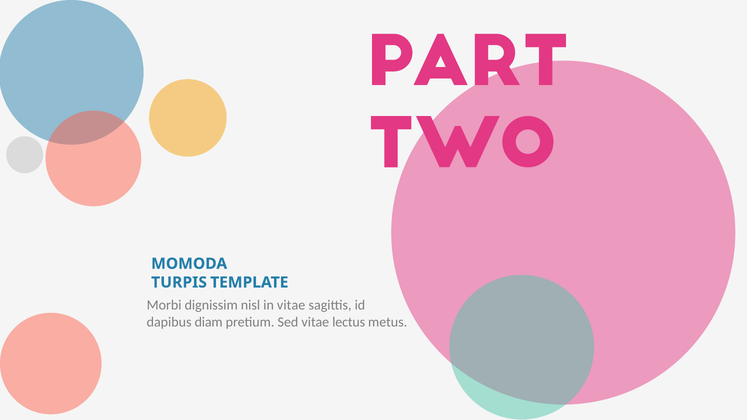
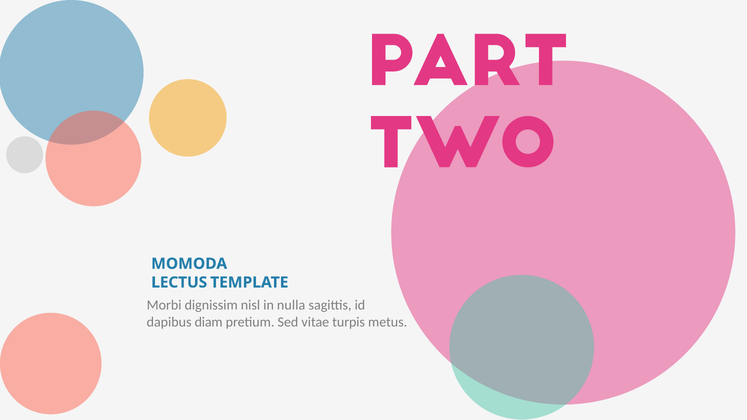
TURPIS: TURPIS -> LECTUS
in vitae: vitae -> nulla
lectus: lectus -> turpis
